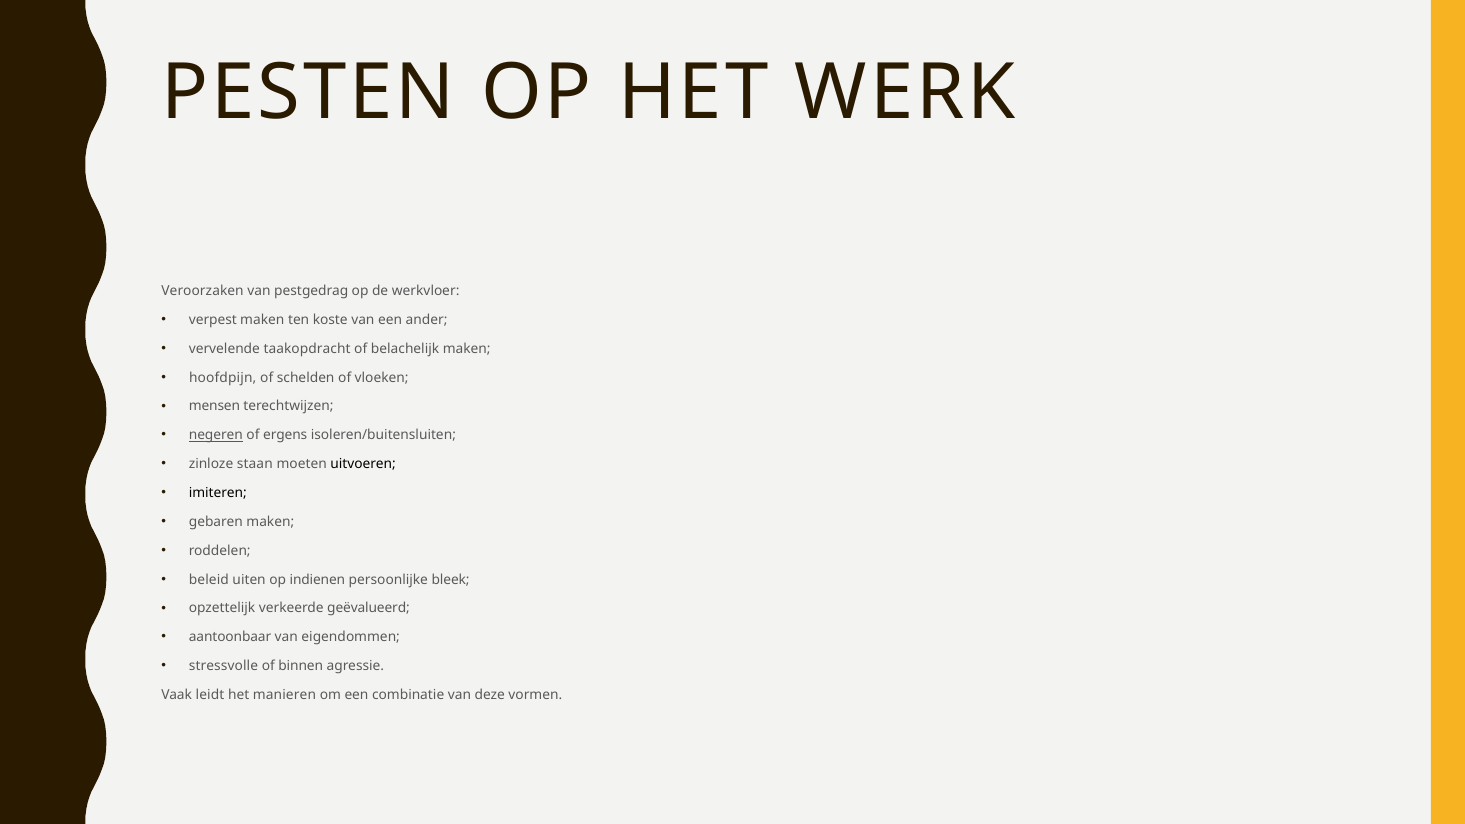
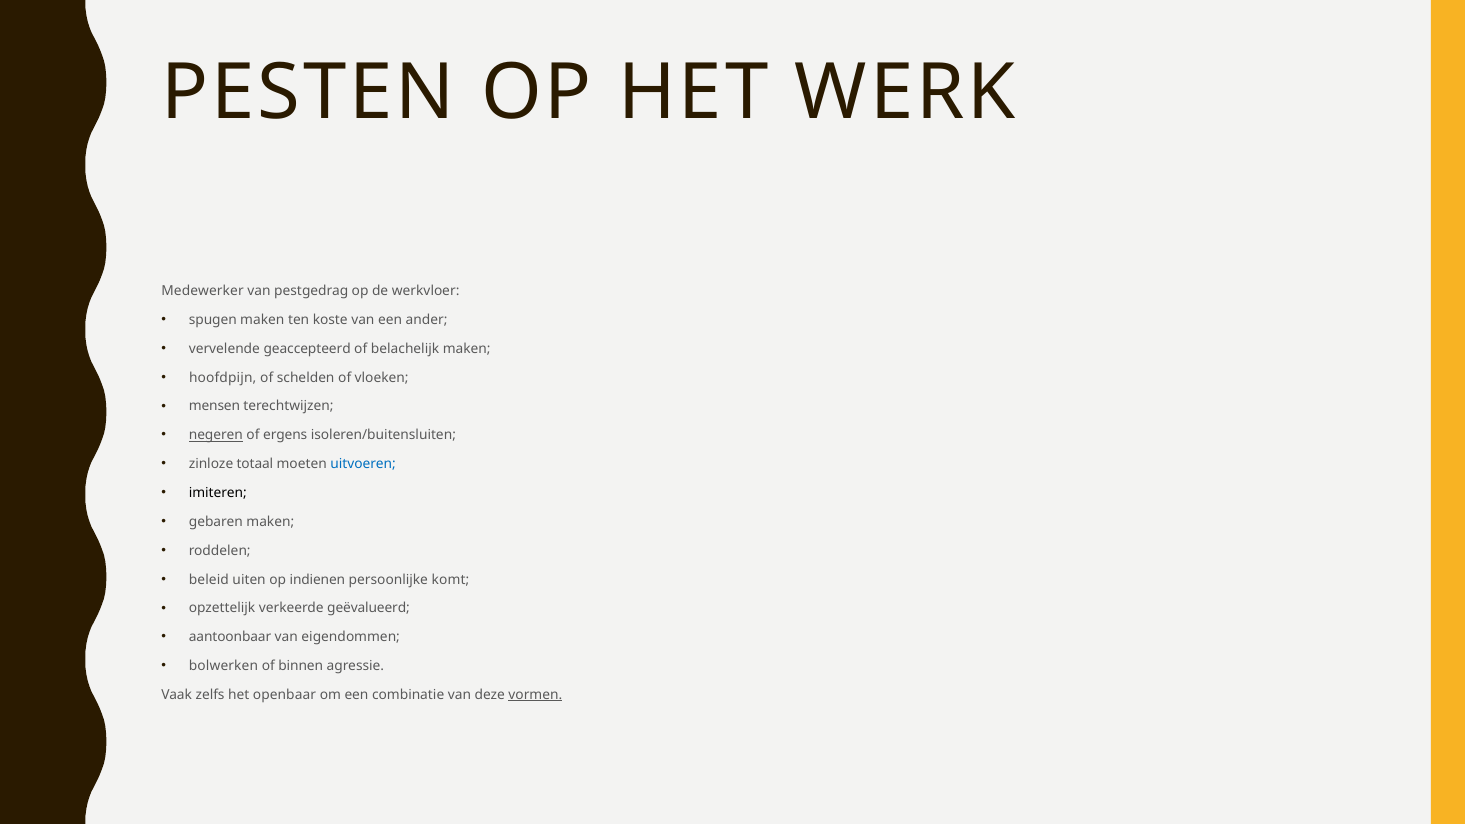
Veroorzaken: Veroorzaken -> Medewerker
verpest: verpest -> spugen
taakopdracht: taakopdracht -> geaccepteerd
staan: staan -> totaal
uitvoeren colour: black -> blue
bleek: bleek -> komt
stressvolle: stressvolle -> bolwerken
leidt: leidt -> zelfs
manieren: manieren -> openbaar
vormen underline: none -> present
